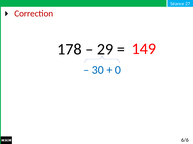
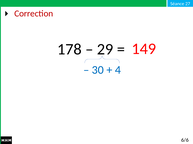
0: 0 -> 4
